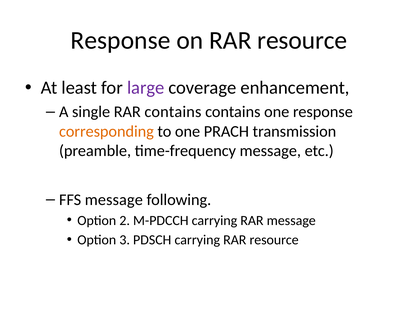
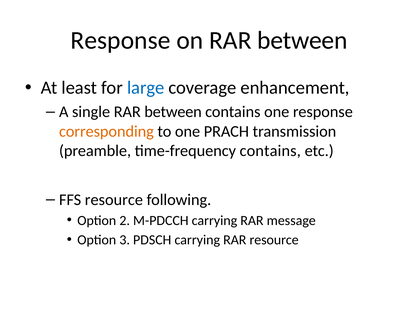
on RAR resource: resource -> between
large colour: purple -> blue
single RAR contains: contains -> between
time-frequency message: message -> contains
FFS message: message -> resource
